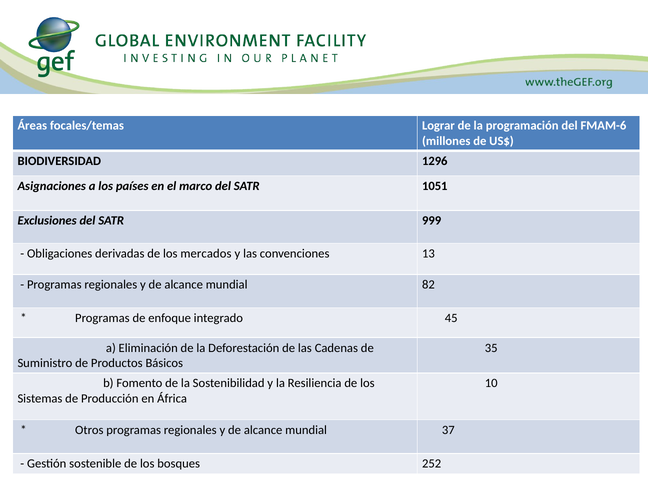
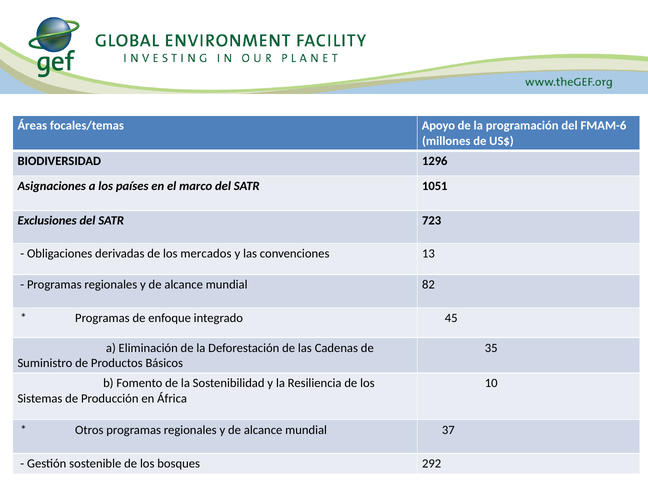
Lograr: Lograr -> Apoyo
999: 999 -> 723
252: 252 -> 292
